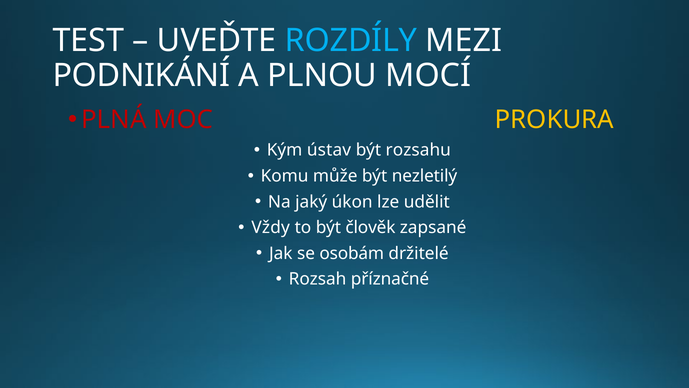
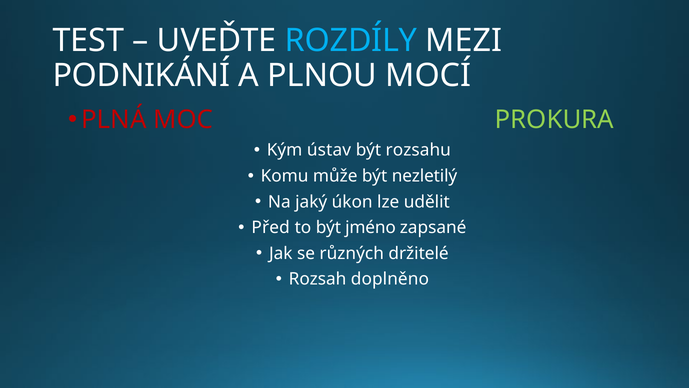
PROKURA colour: yellow -> light green
Vždy: Vždy -> Před
člověk: člověk -> jméno
osobám: osobám -> různých
příznačné: příznačné -> doplněno
